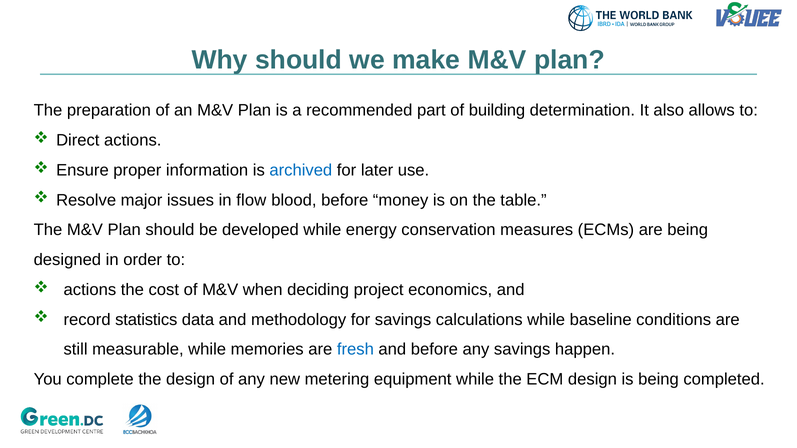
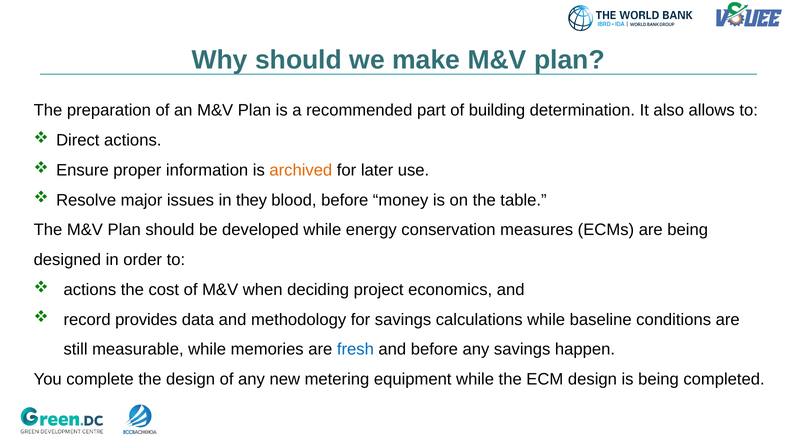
archived colour: blue -> orange
flow: flow -> they
statistics: statistics -> provides
